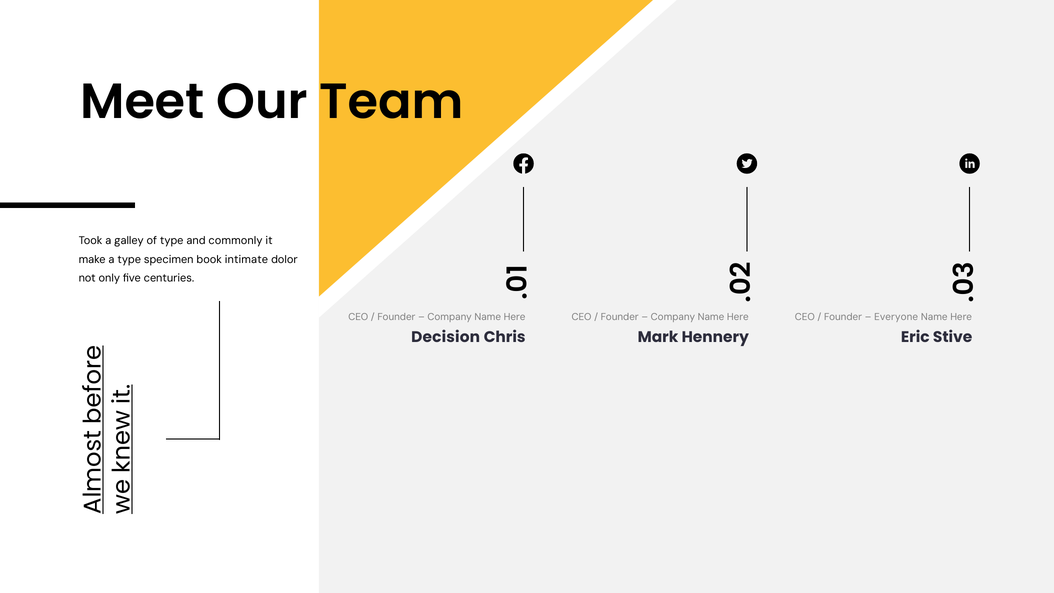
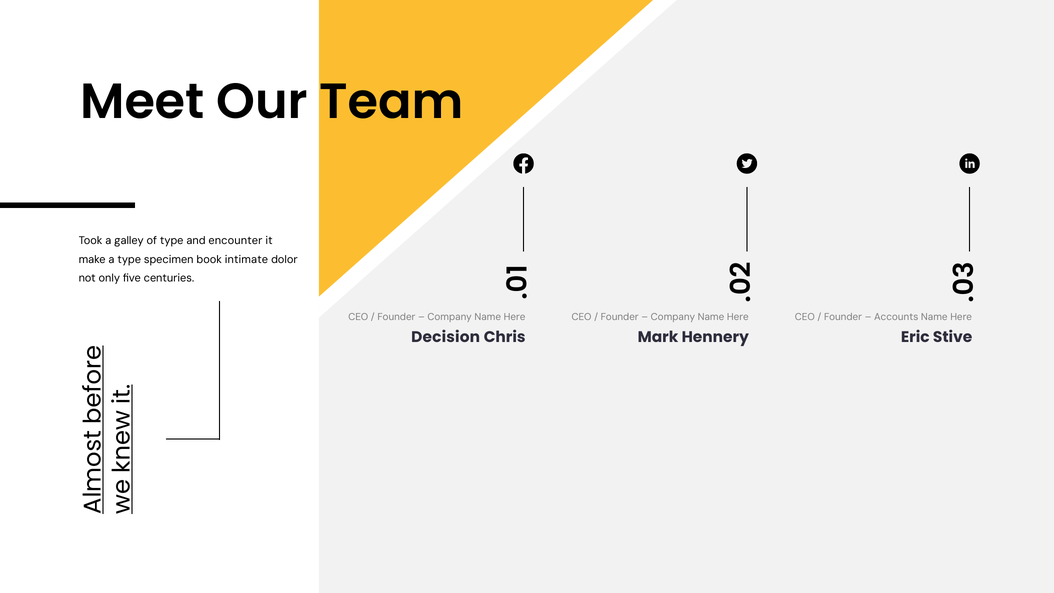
commonly: commonly -> encounter
Everyone: Everyone -> Accounts
